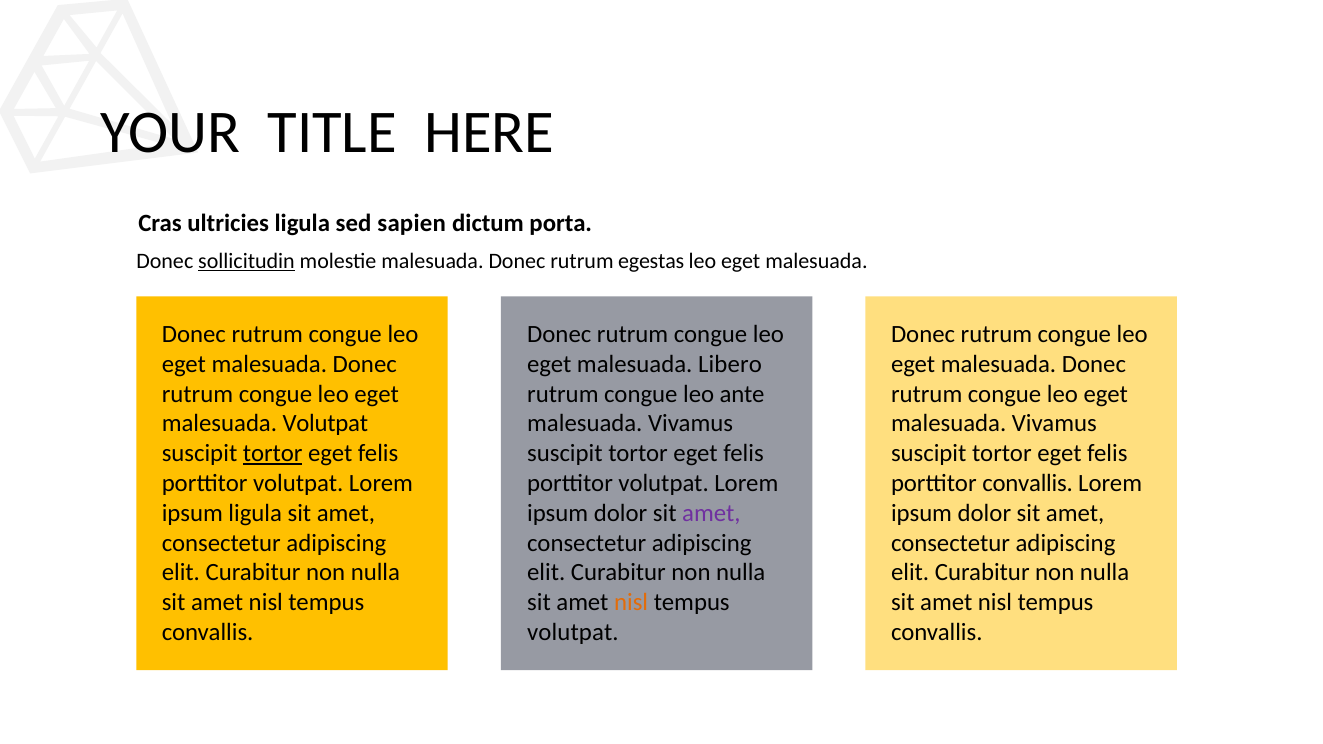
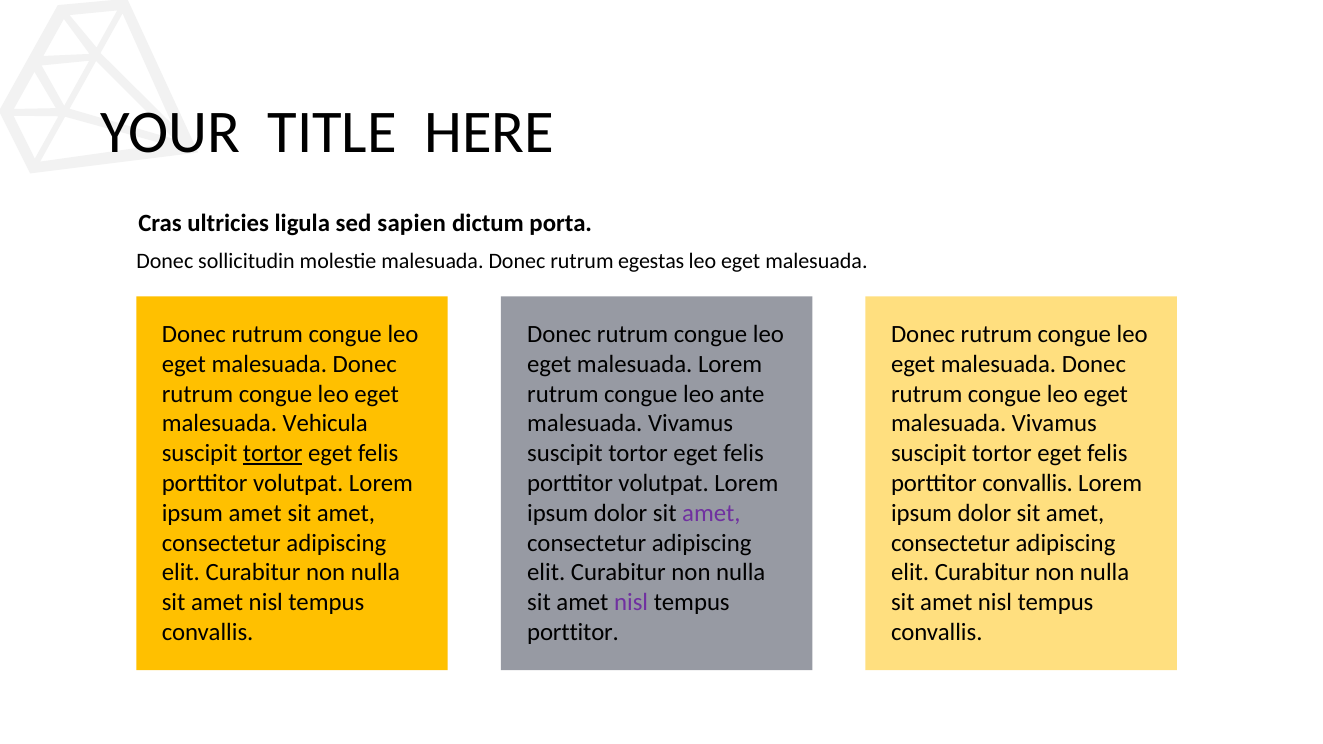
sollicitudin underline: present -> none
malesuada Libero: Libero -> Lorem
malesuada Volutpat: Volutpat -> Vehicula
ipsum ligula: ligula -> amet
nisl at (631, 603) colour: orange -> purple
volutpat at (573, 632): volutpat -> porttitor
